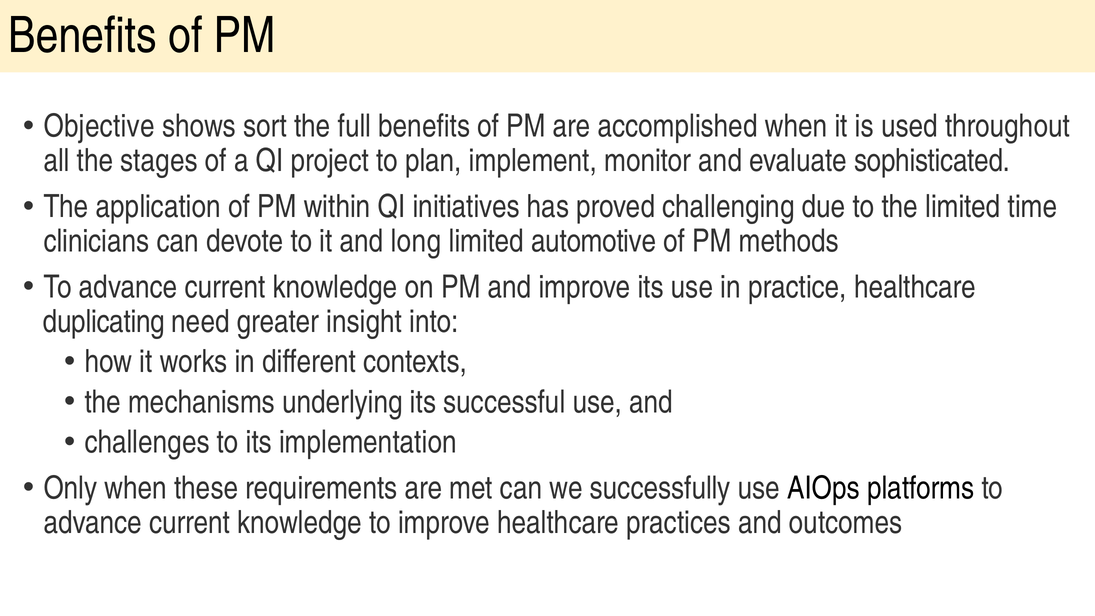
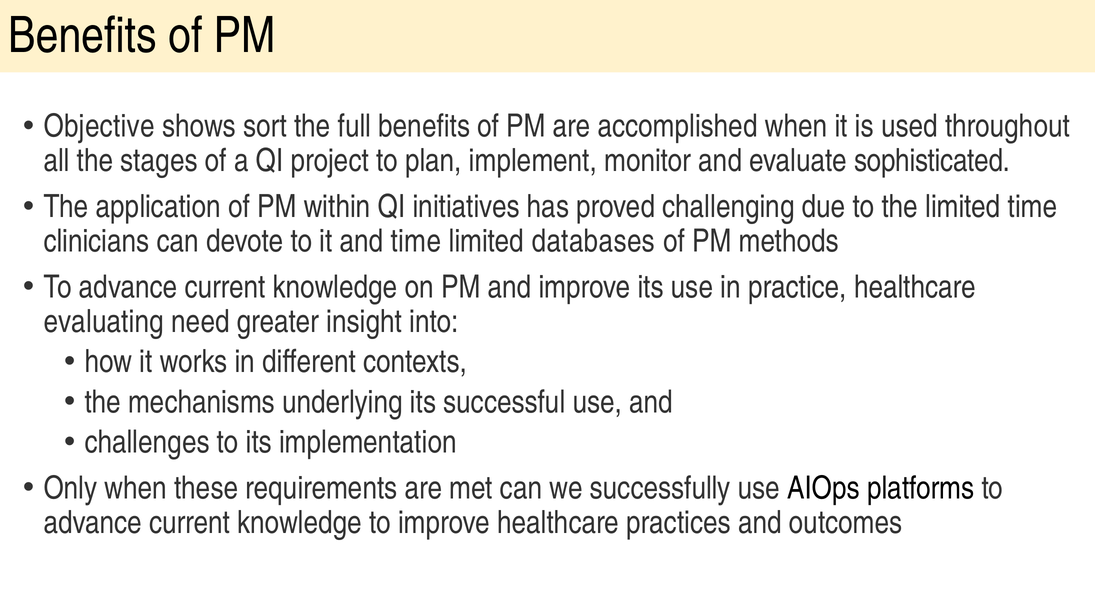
and long: long -> time
automotive: automotive -> databases
duplicating: duplicating -> evaluating
